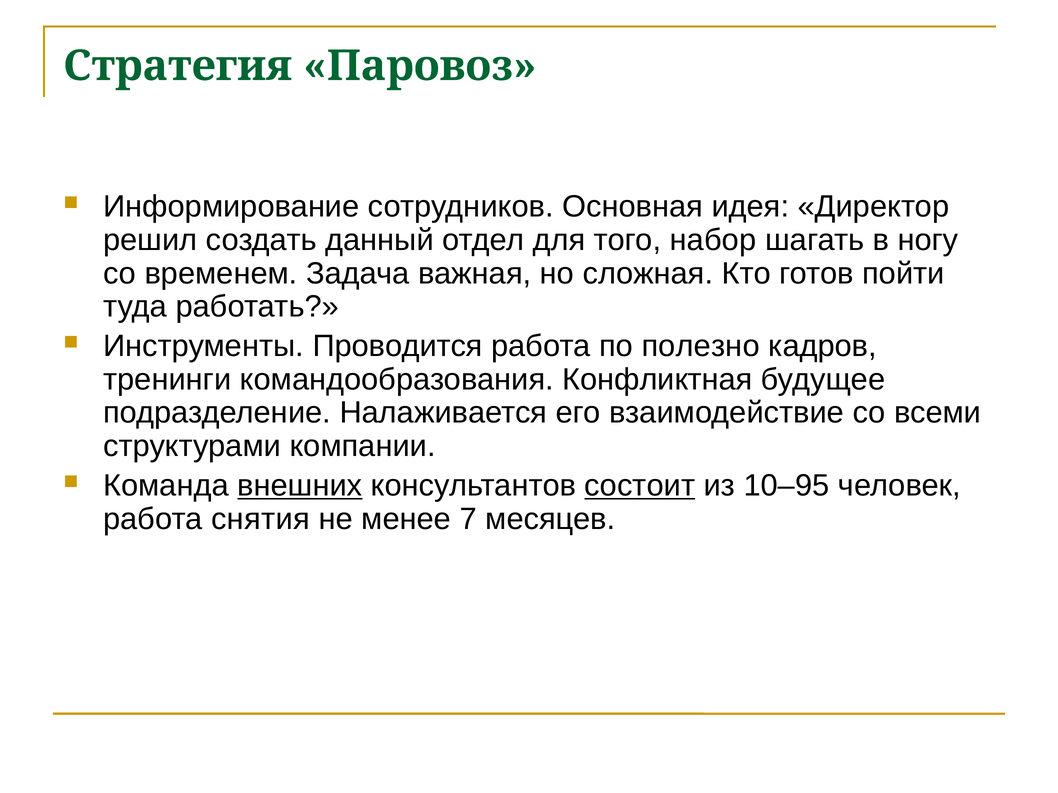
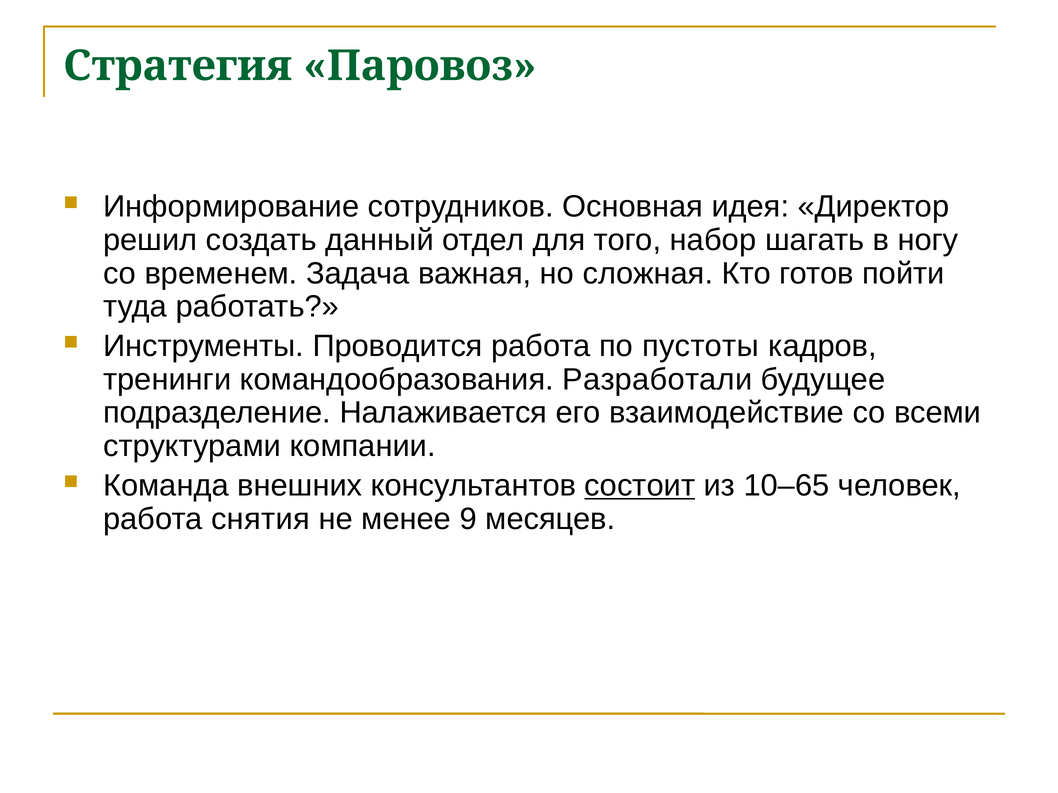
полезно: полезно -> пустоты
Конфликтная: Конфликтная -> Разработали
внешних underline: present -> none
10–95: 10–95 -> 10–65
7: 7 -> 9
